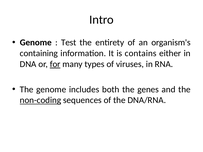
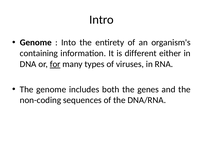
Test: Test -> Into
contains: contains -> different
non-coding underline: present -> none
